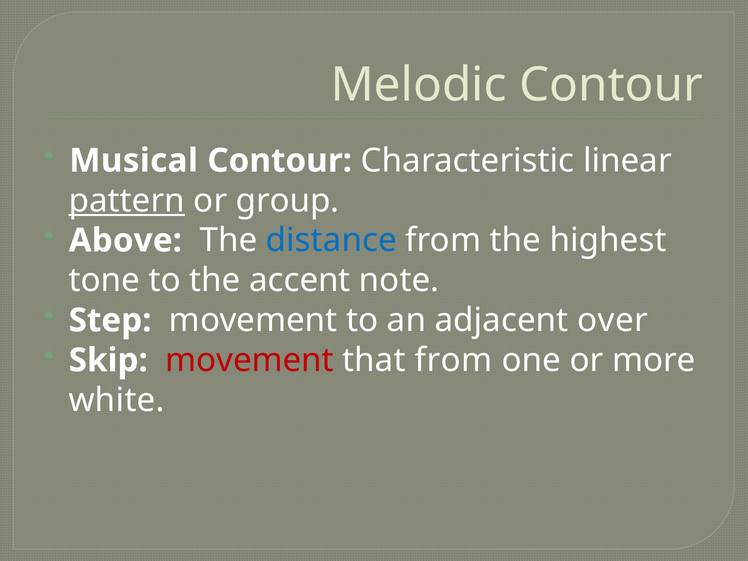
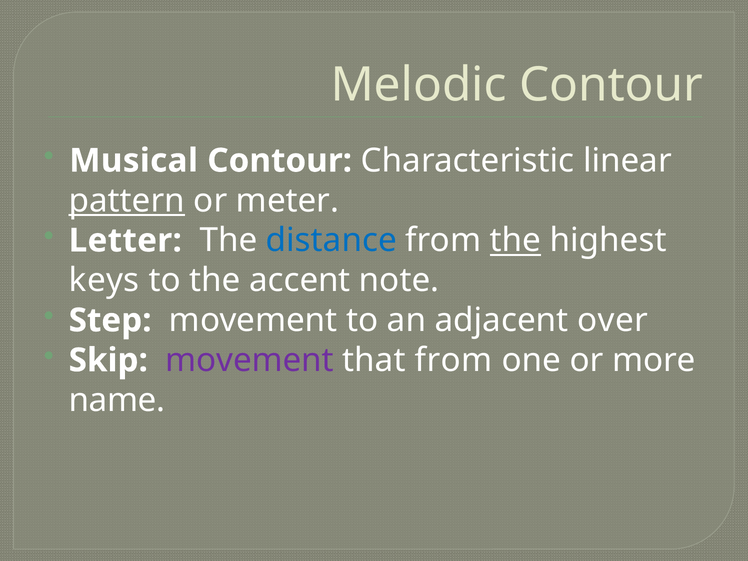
group: group -> meter
Above: Above -> Letter
the at (515, 241) underline: none -> present
tone: tone -> keys
movement at (249, 360) colour: red -> purple
white: white -> name
